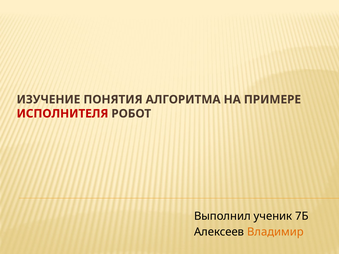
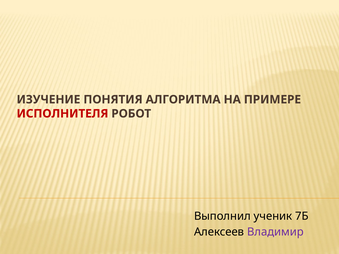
Владимир colour: orange -> purple
